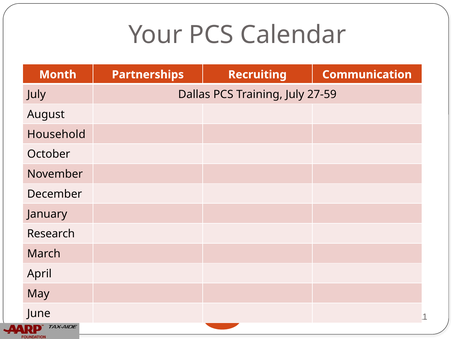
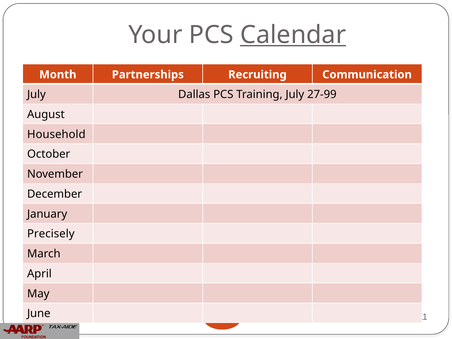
Calendar underline: none -> present
27-59: 27-59 -> 27-99
Research: Research -> Precisely
